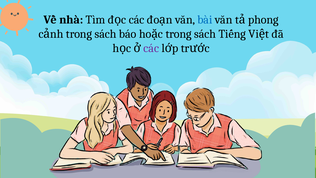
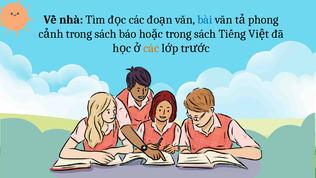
các at (151, 48) colour: purple -> orange
